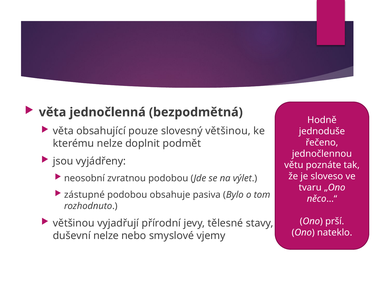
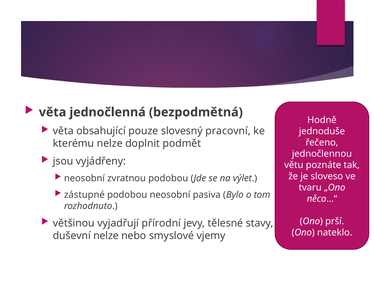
slovesný většinou: většinou -> pracovní
podobou obsahuje: obsahuje -> neosobní
